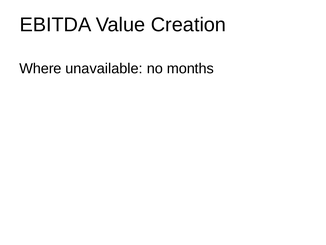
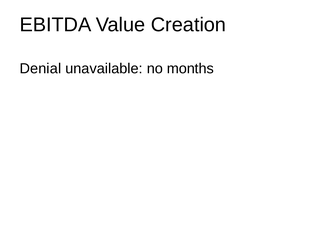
Where: Where -> Denial
